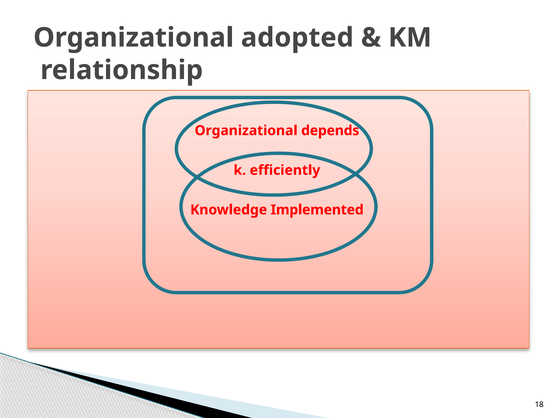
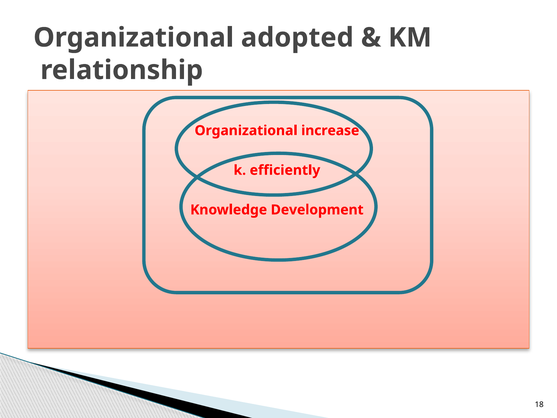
depends: depends -> increase
Implemented: Implemented -> Development
